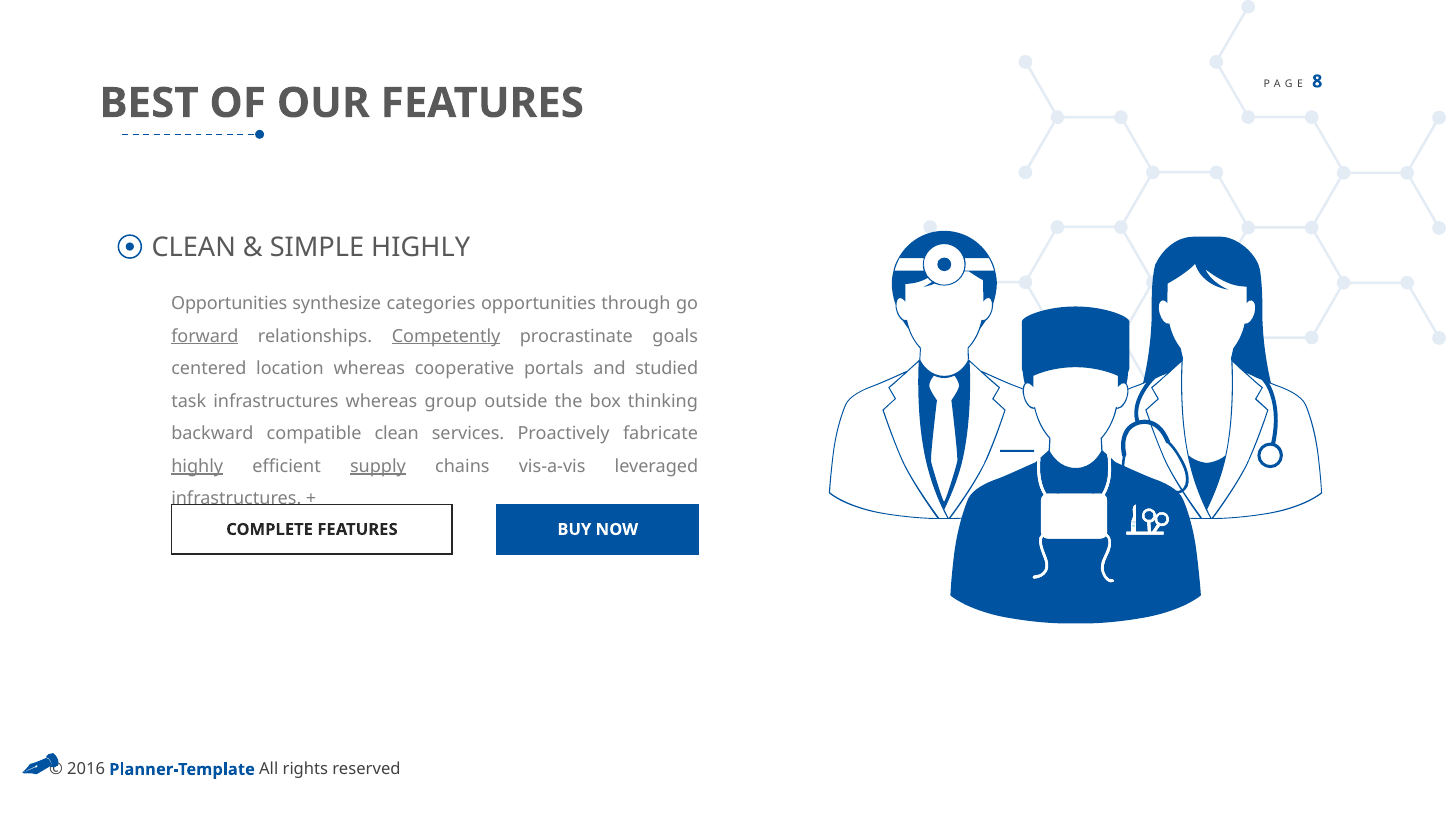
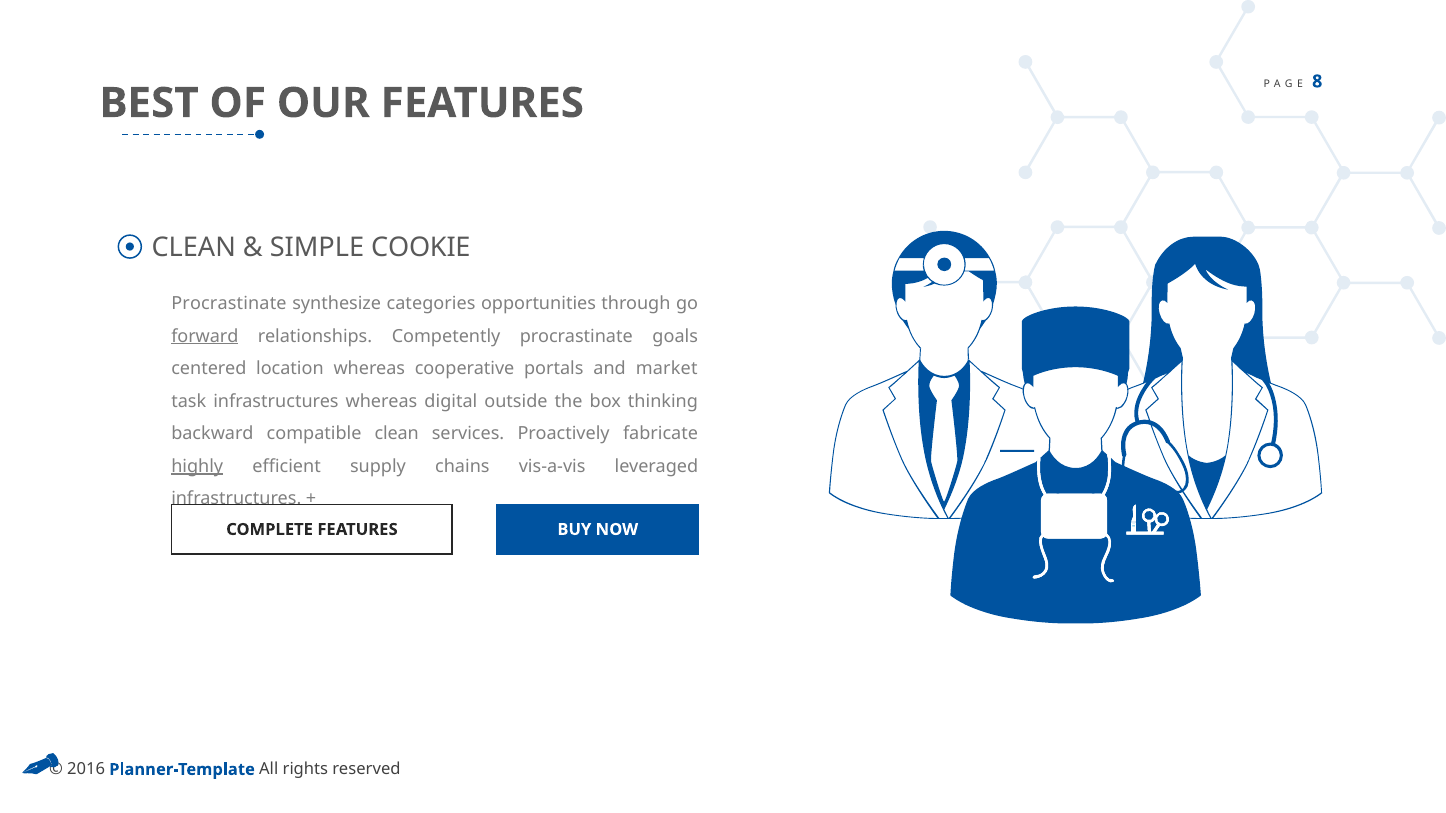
SIMPLE HIGHLY: HIGHLY -> COOKIE
Opportunities at (229, 304): Opportunities -> Procrastinate
Competently underline: present -> none
studied: studied -> market
group: group -> digital
supply underline: present -> none
